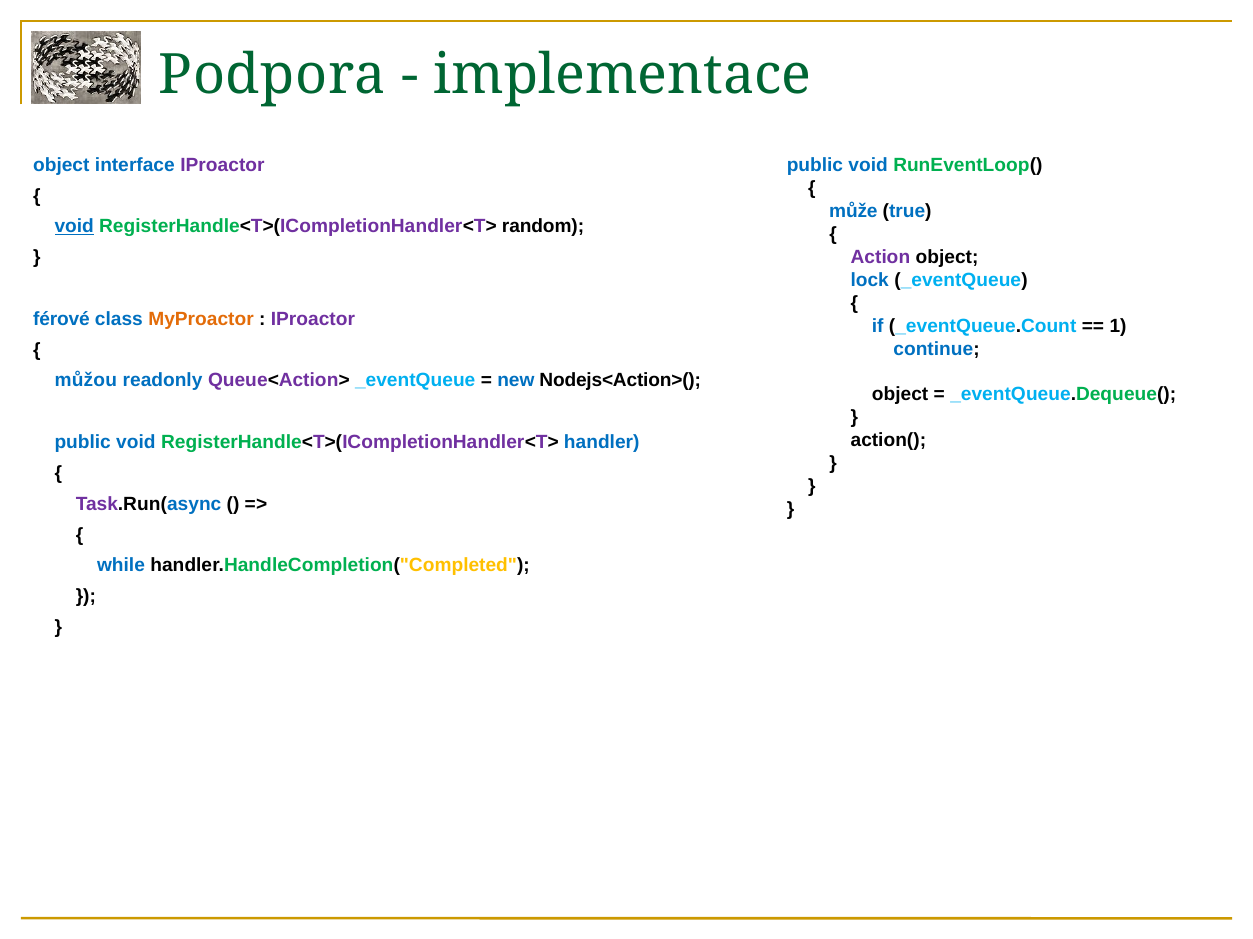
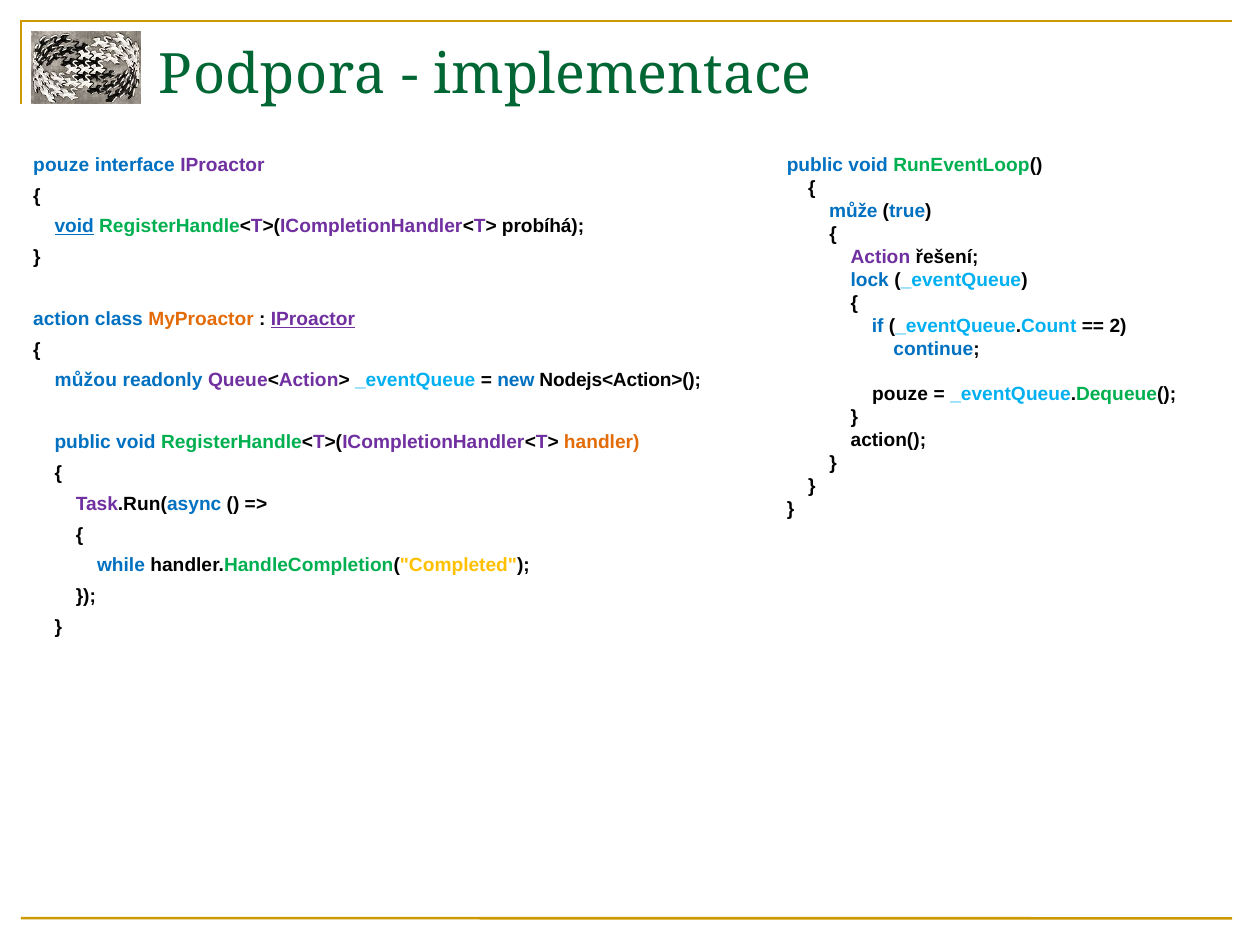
object at (61, 165): object -> pouze
random: random -> probíhá
Action object: object -> řešení
férové at (61, 319): férové -> action
IProactor at (313, 319) underline: none -> present
1: 1 -> 2
object at (900, 395): object -> pouze
handler colour: blue -> orange
